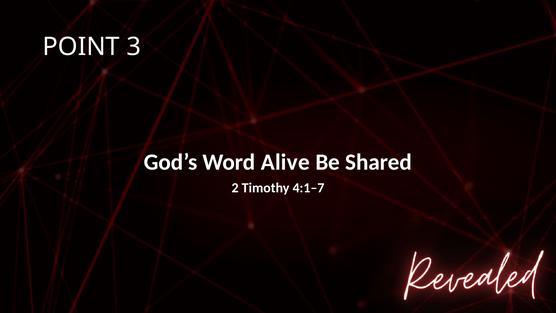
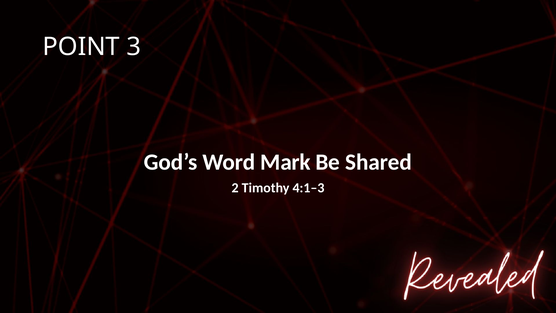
Alive: Alive -> Mark
4:1–7: 4:1–7 -> 4:1–3
